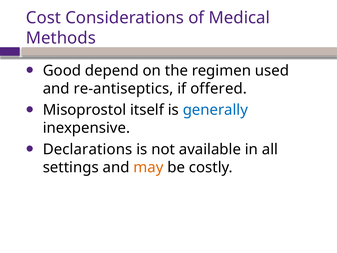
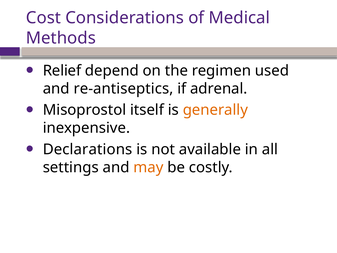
Good: Good -> Relief
offered: offered -> adrenal
generally colour: blue -> orange
